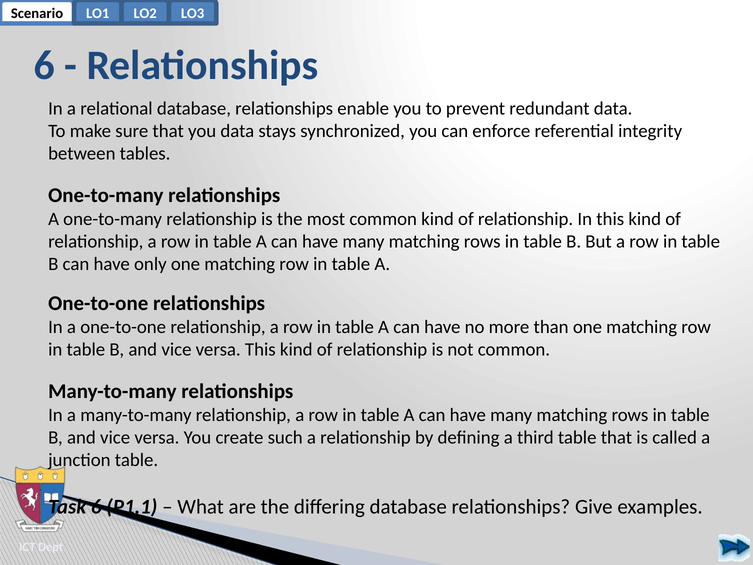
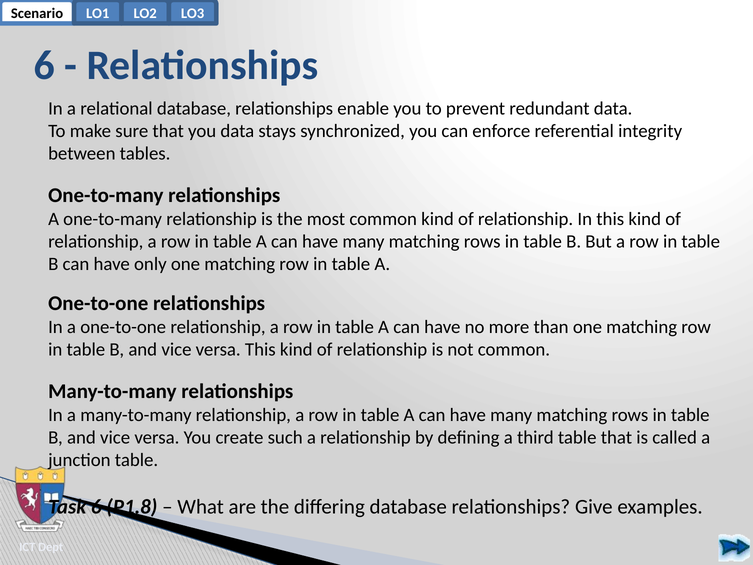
P1.1: P1.1 -> P1.8
